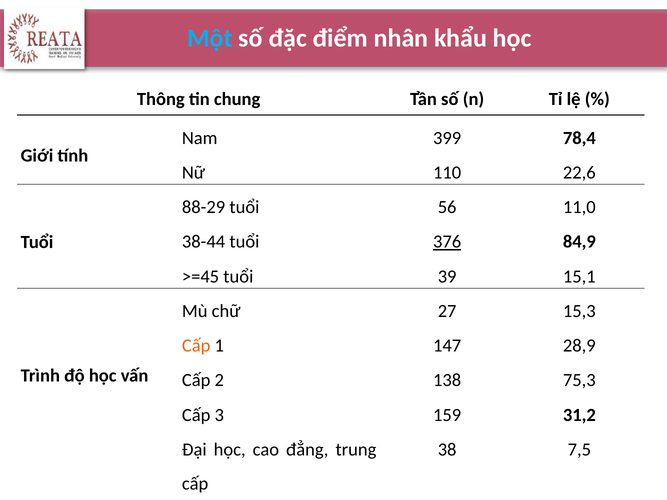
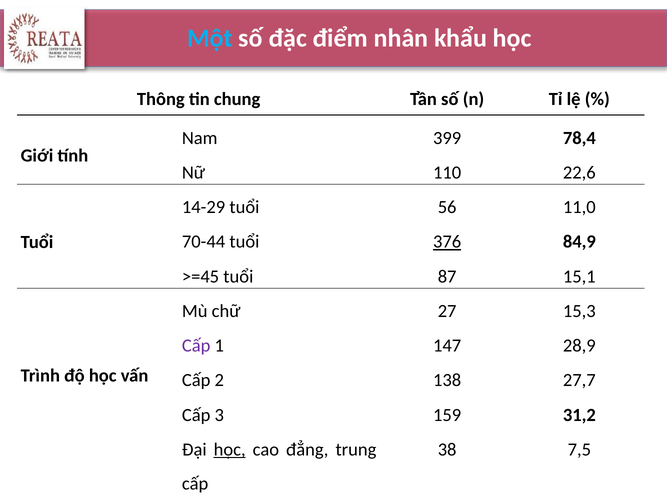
88-29: 88-29 -> 14-29
38-44: 38-44 -> 70-44
39: 39 -> 87
Cấp at (196, 346) colour: orange -> purple
75,3: 75,3 -> 27,7
học at (230, 450) underline: none -> present
